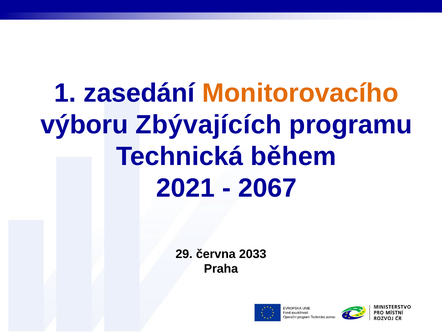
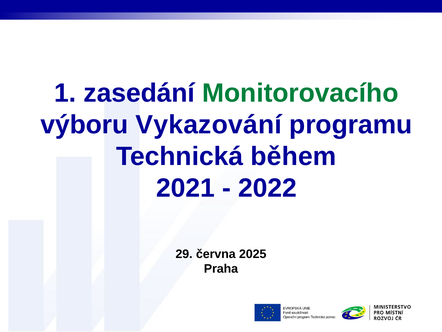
Monitorovacího colour: orange -> green
Zbývajících: Zbývajících -> Vykazování
2067: 2067 -> 2022
2033: 2033 -> 2025
